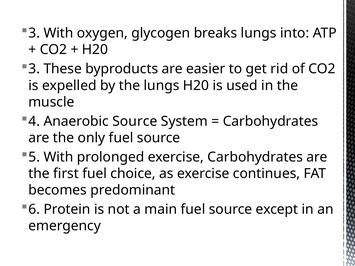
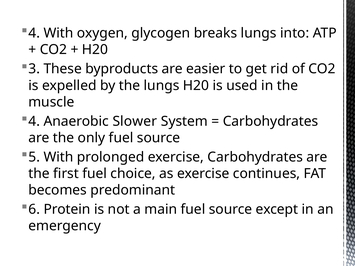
3 at (34, 33): 3 -> 4
Anaerobic Source: Source -> Slower
